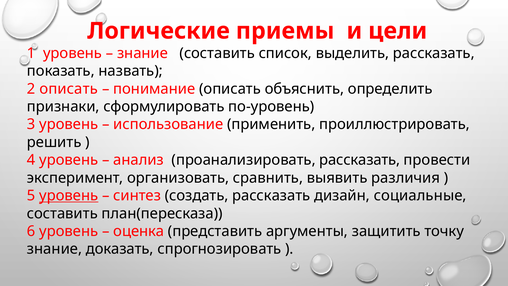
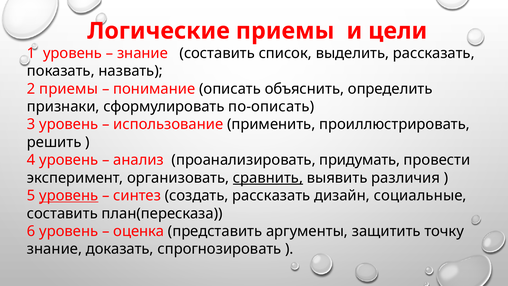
2 описать: описать -> приемы
по-уровень: по-уровень -> по-описать
проанализировать рассказать: рассказать -> придумать
сравнить underline: none -> present
